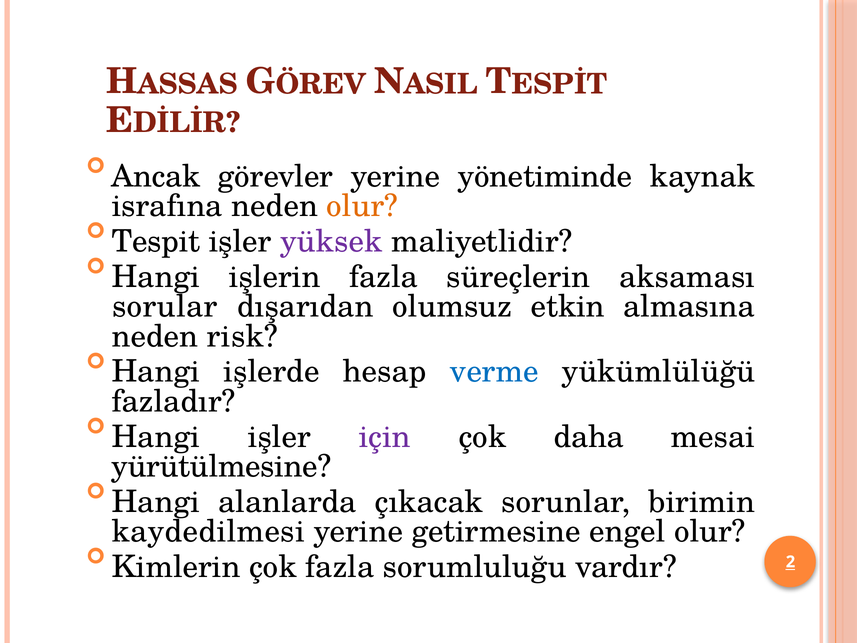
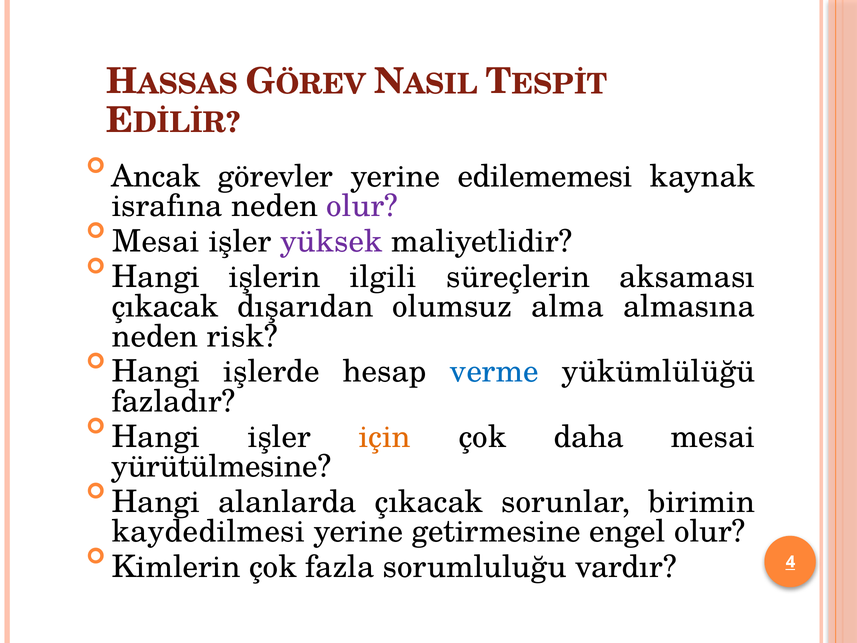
yönetiminde: yönetiminde -> edilememesi
olur at (362, 206) colour: orange -> purple
Tespit at (156, 241): Tespit -> Mesai
işlerin fazla: fazla -> ilgili
sorular at (165, 307): sorular -> çıkacak
etkin: etkin -> alma
için colour: purple -> orange
2: 2 -> 4
